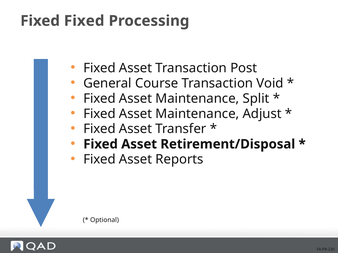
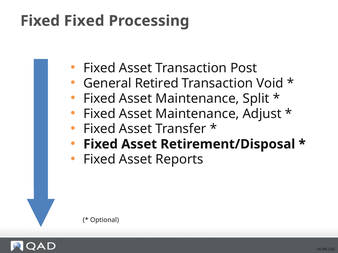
Course: Course -> Retired
